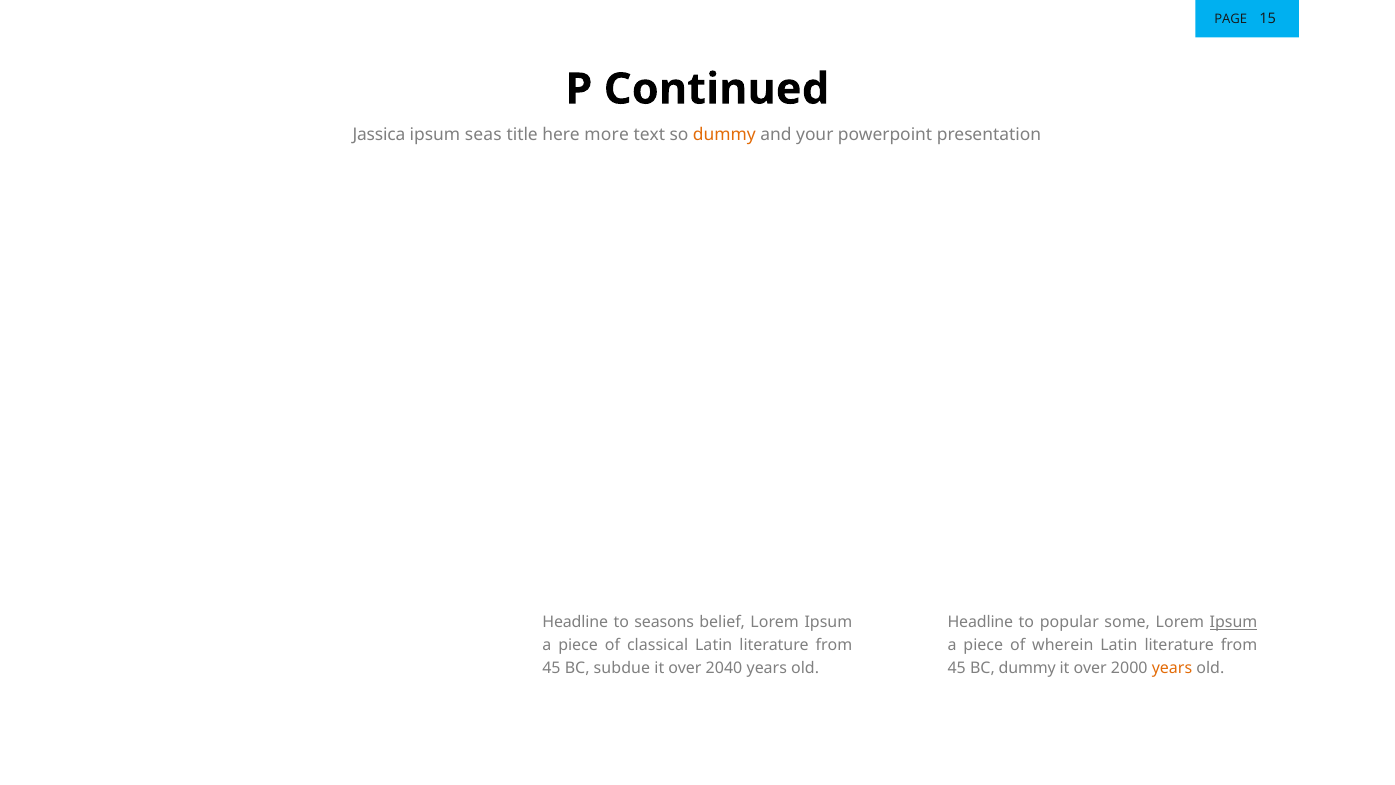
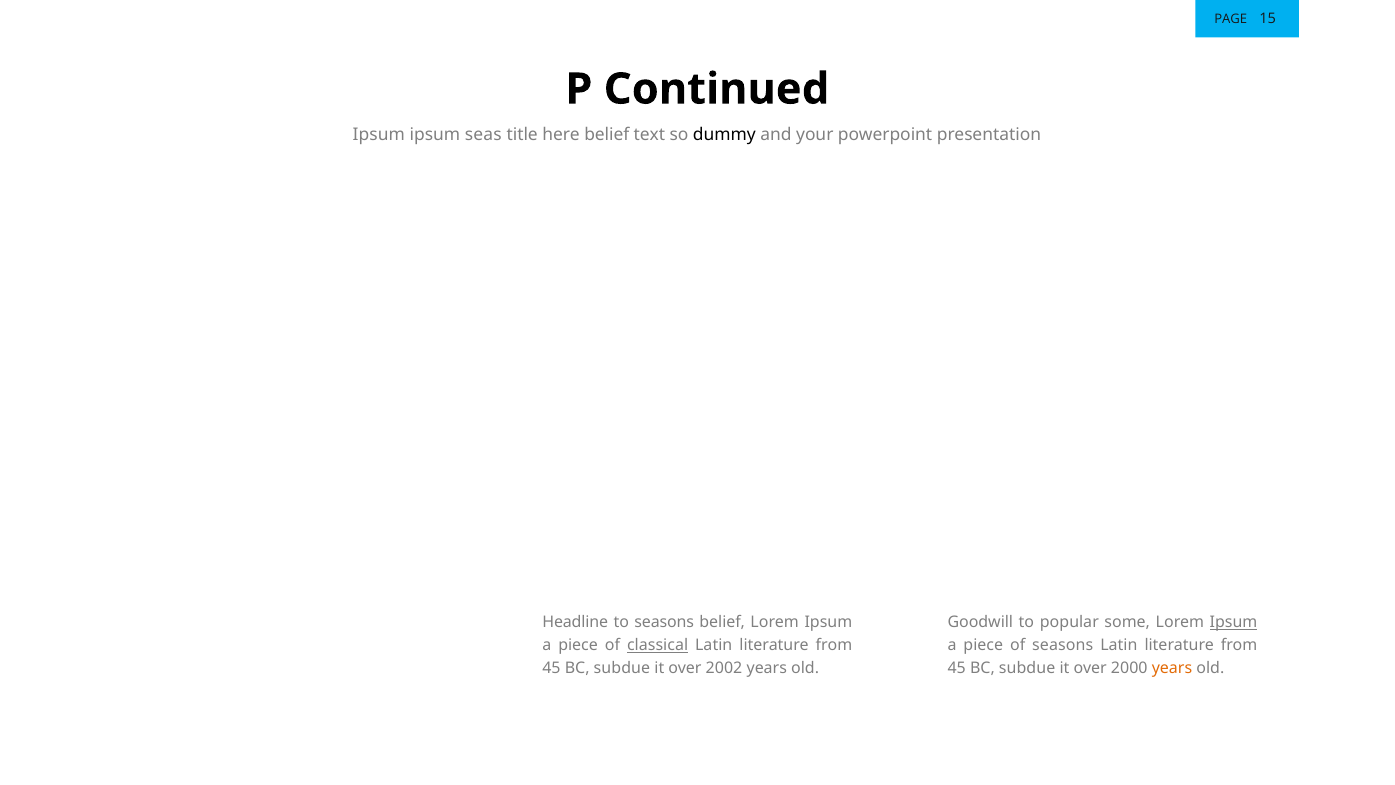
Jassica at (379, 135): Jassica -> Ipsum
here more: more -> belief
dummy at (724, 135) colour: orange -> black
Headline at (980, 622): Headline -> Goodwill
classical underline: none -> present
of wherein: wherein -> seasons
2040: 2040 -> 2002
dummy at (1027, 668): dummy -> subdue
